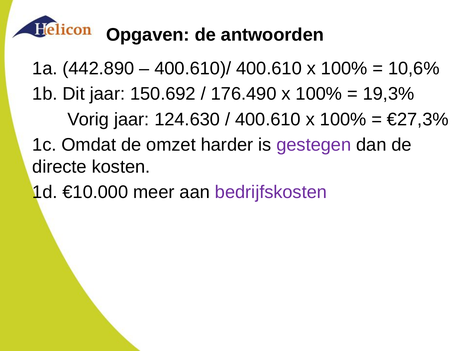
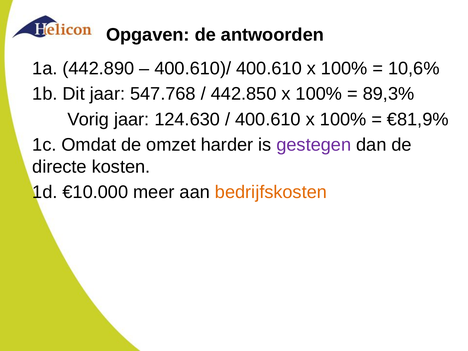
150.692: 150.692 -> 547.768
176.490: 176.490 -> 442.850
19,3%: 19,3% -> 89,3%
€27,3%: €27,3% -> €81,9%
bedrijfskosten colour: purple -> orange
